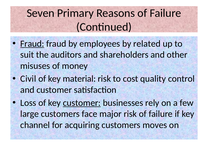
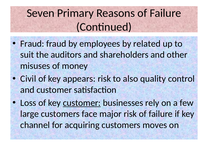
Fraud at (32, 44) underline: present -> none
material: material -> appears
cost: cost -> also
